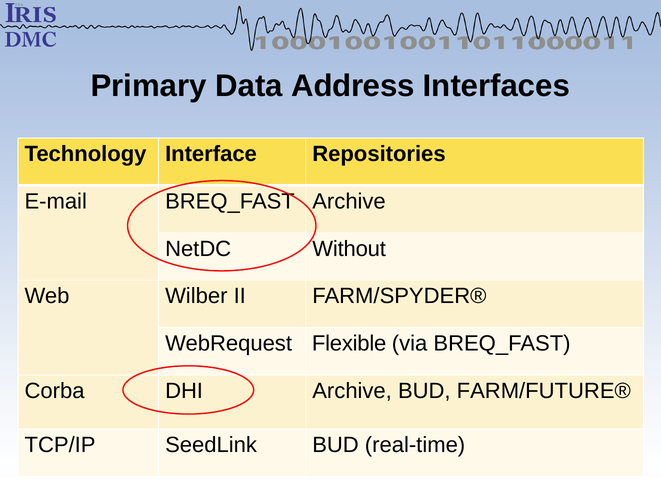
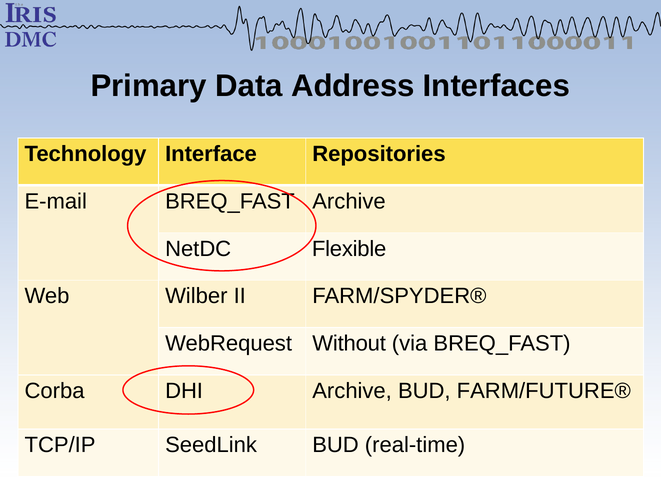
Without: Without -> Flexible
Flexible: Flexible -> Without
